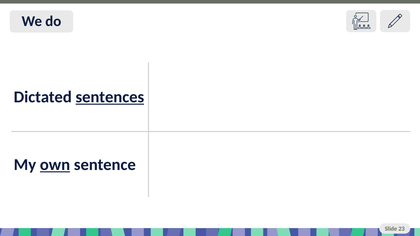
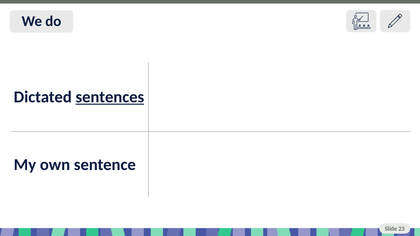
own underline: present -> none
